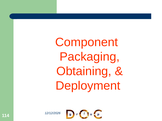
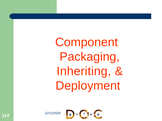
Obtaining: Obtaining -> Inheriting
